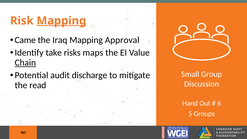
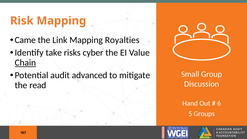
Mapping at (61, 21) underline: present -> none
Iraq: Iraq -> Link
Approval: Approval -> Royalties
maps: maps -> cyber
discharge: discharge -> advanced
